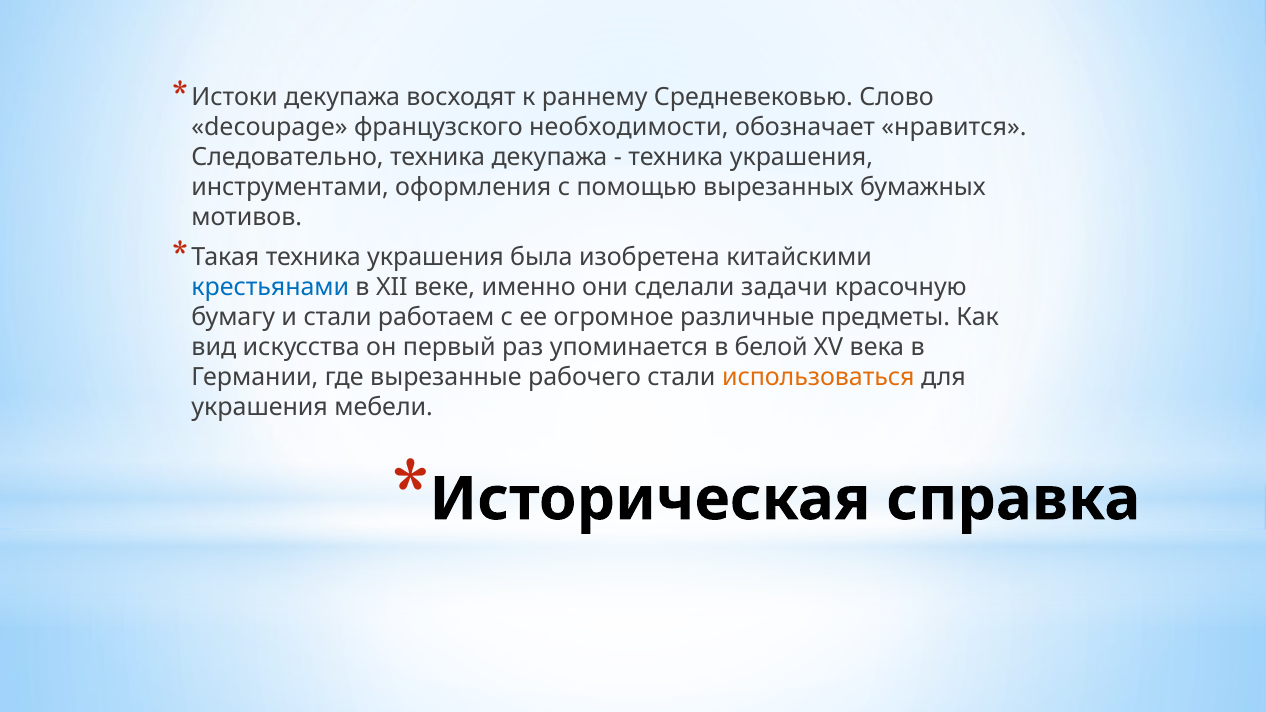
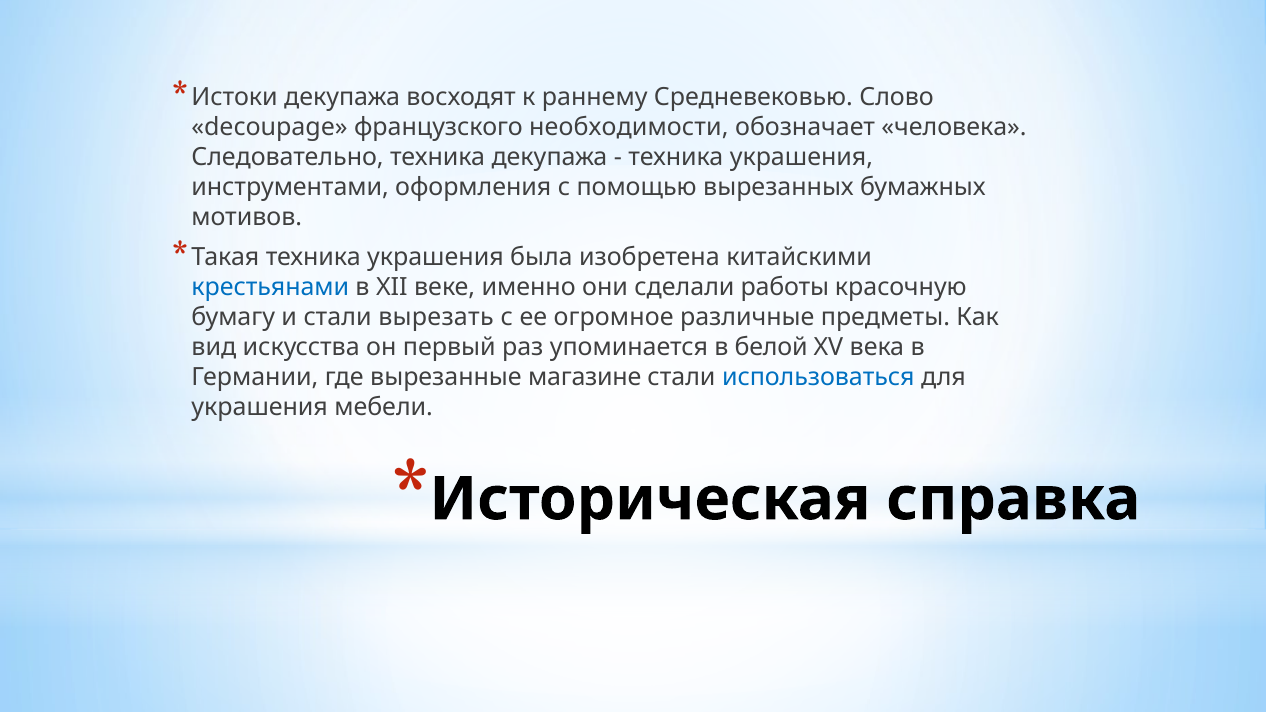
нравится: нравится -> человека
задачи: задачи -> работы
работаем: работаем -> вырезать
рабочего: рабочего -> магазине
использоваться colour: orange -> blue
